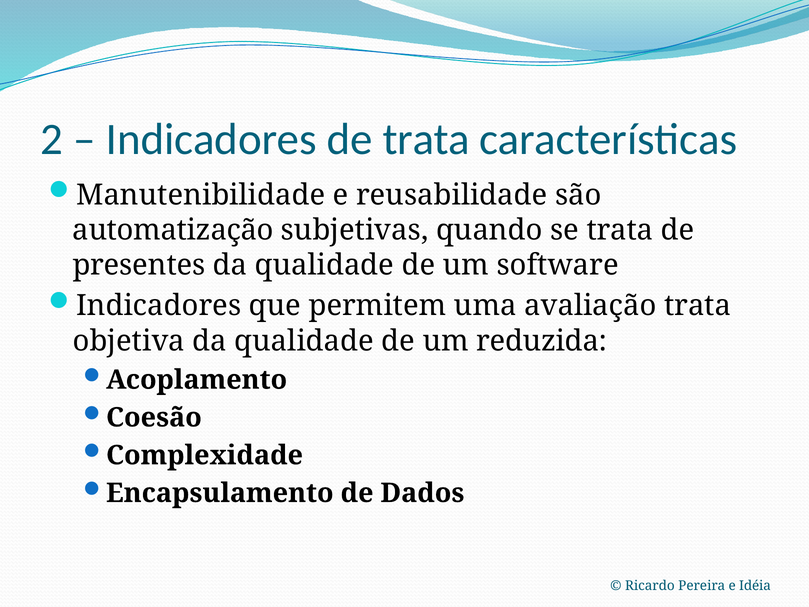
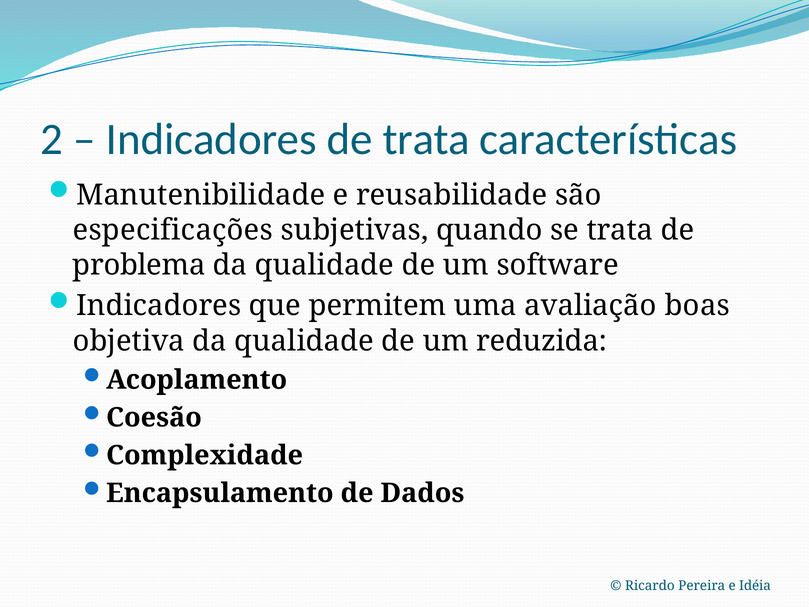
automatização: automatização -> especificações
presentes: presentes -> problema
avaliação trata: trata -> boas
